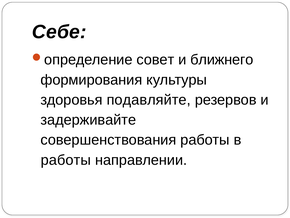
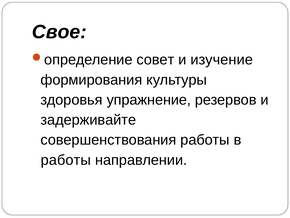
Себе: Себе -> Свое
ближнего: ближнего -> изучение
подавляйте: подавляйте -> упражнение
